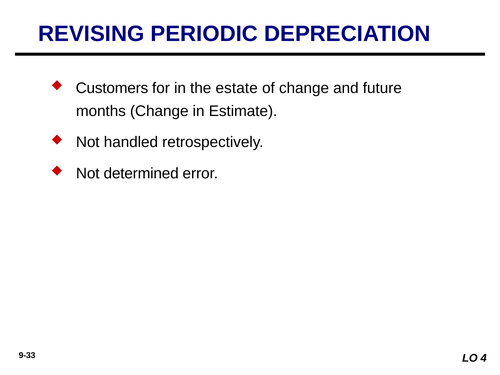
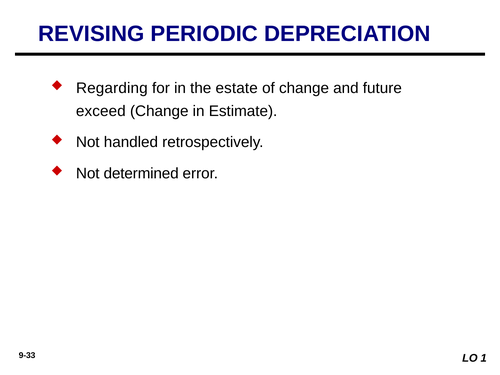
Customers: Customers -> Regarding
months: months -> exceed
4: 4 -> 1
